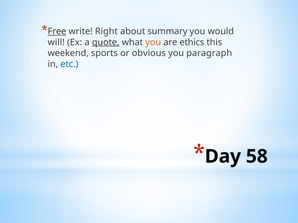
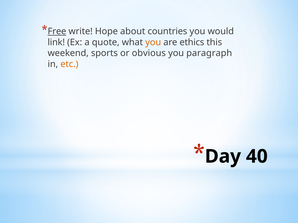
Right: Right -> Hope
summary: summary -> countries
will: will -> link
quote underline: present -> none
etc colour: blue -> orange
58: 58 -> 40
